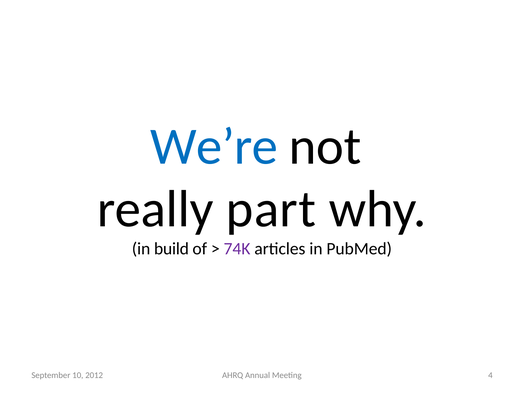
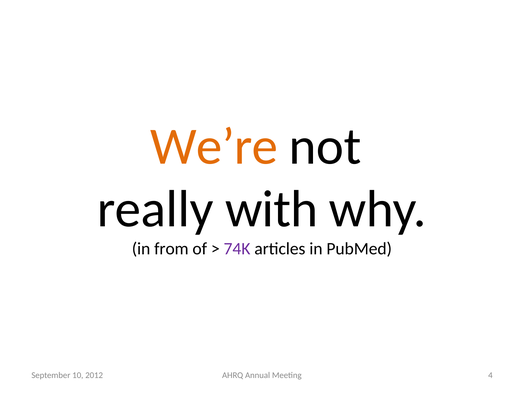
We’re colour: blue -> orange
part: part -> with
build: build -> from
